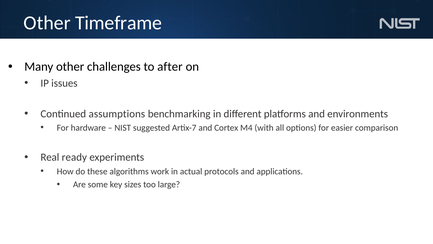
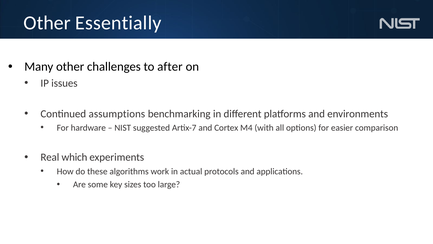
Timeframe: Timeframe -> Essentially
ready: ready -> which
